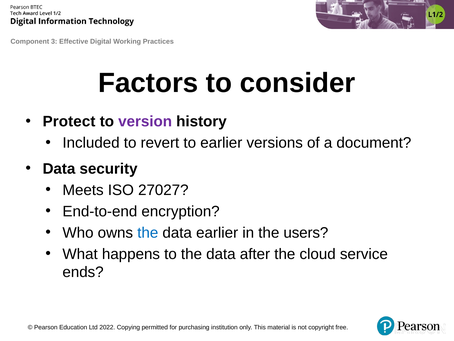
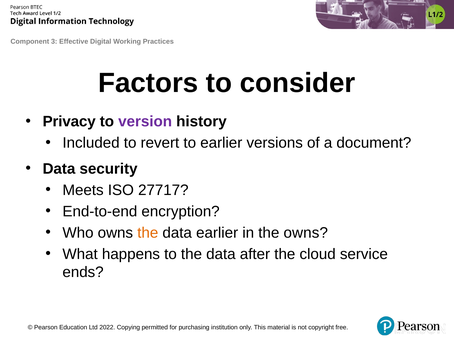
Protect: Protect -> Privacy
27027: 27027 -> 27717
the at (148, 232) colour: blue -> orange
the users: users -> owns
